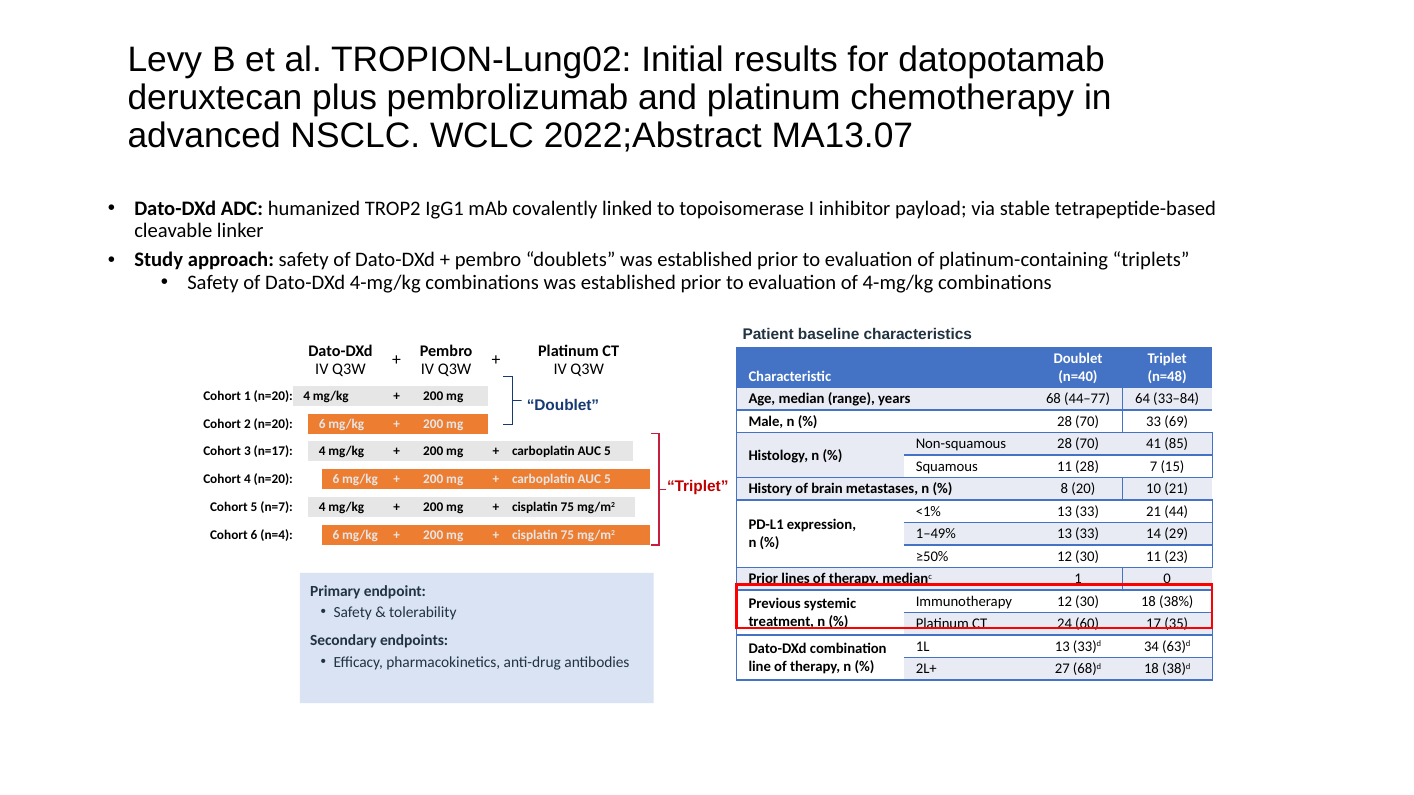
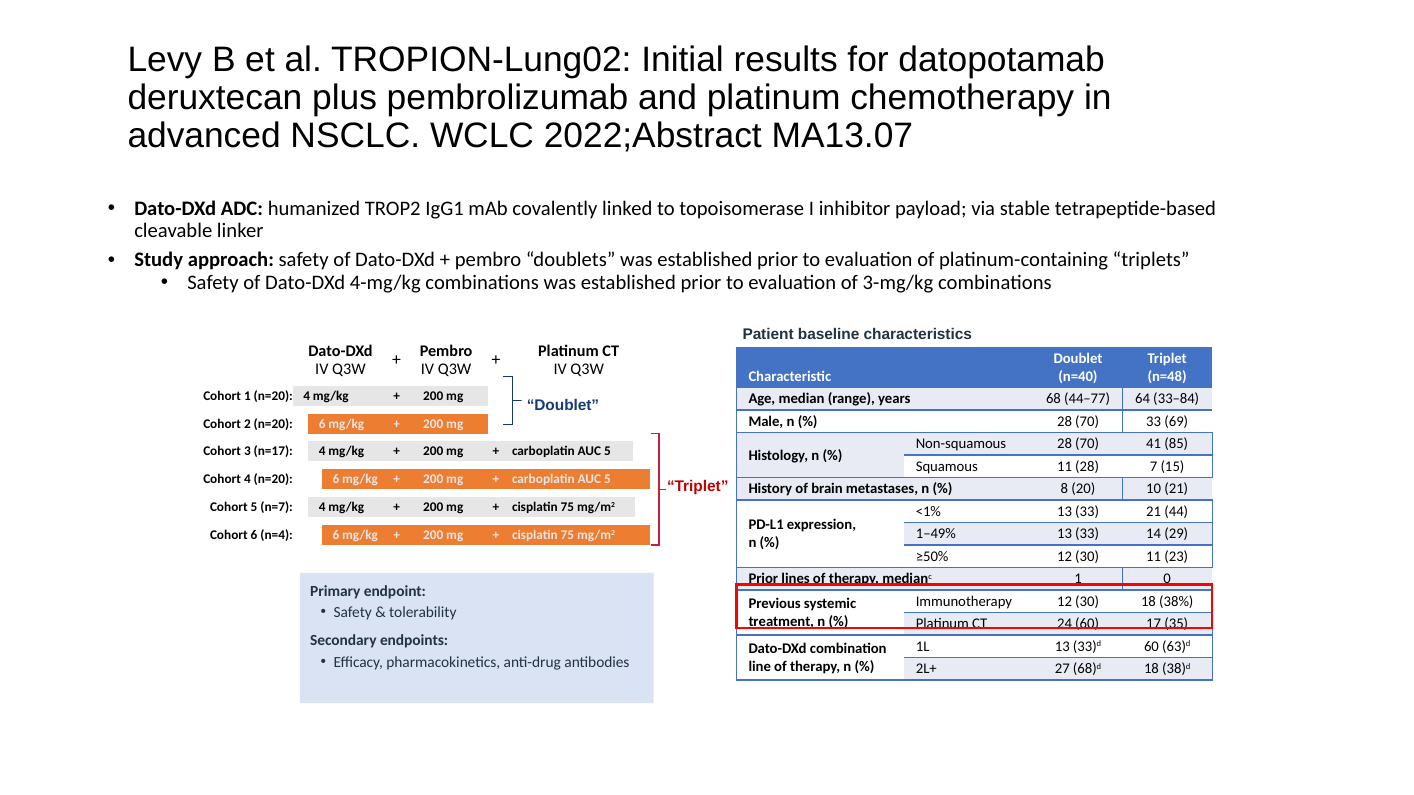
of 4-mg/kg: 4-mg/kg -> 3-mg/kg
33)d 34: 34 -> 60
